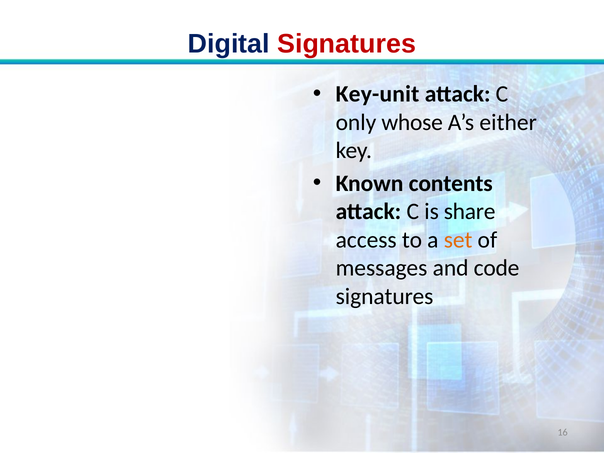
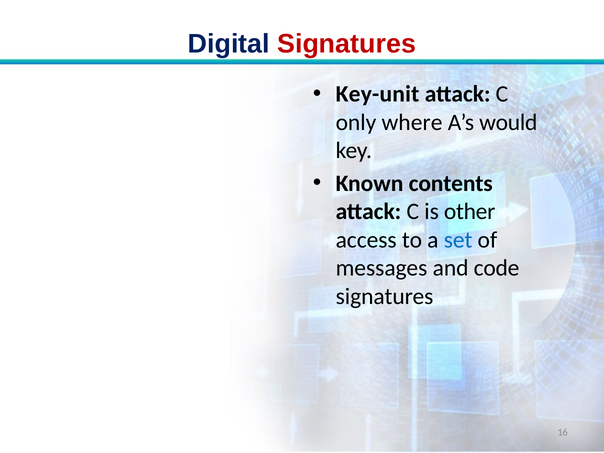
whose: whose -> where
either: either -> would
share: share -> other
set colour: orange -> blue
